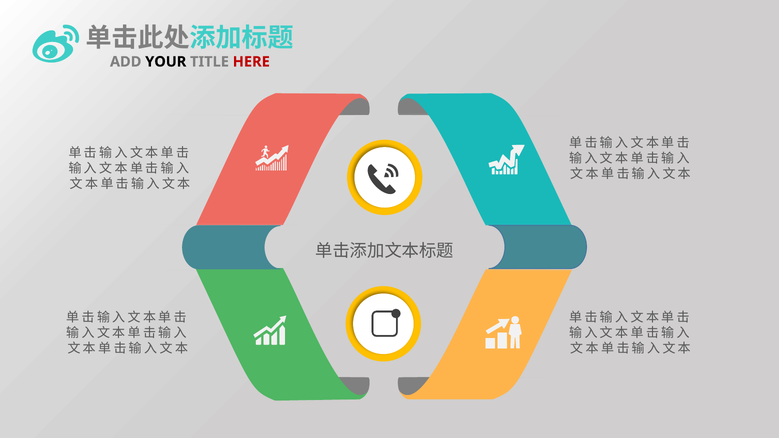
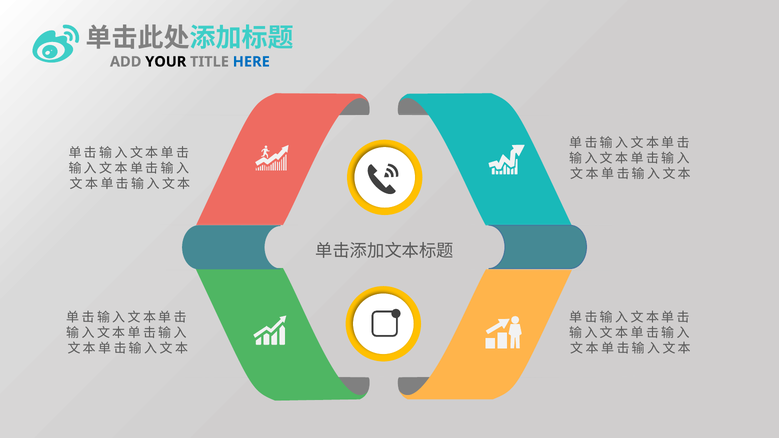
HERE colour: red -> blue
